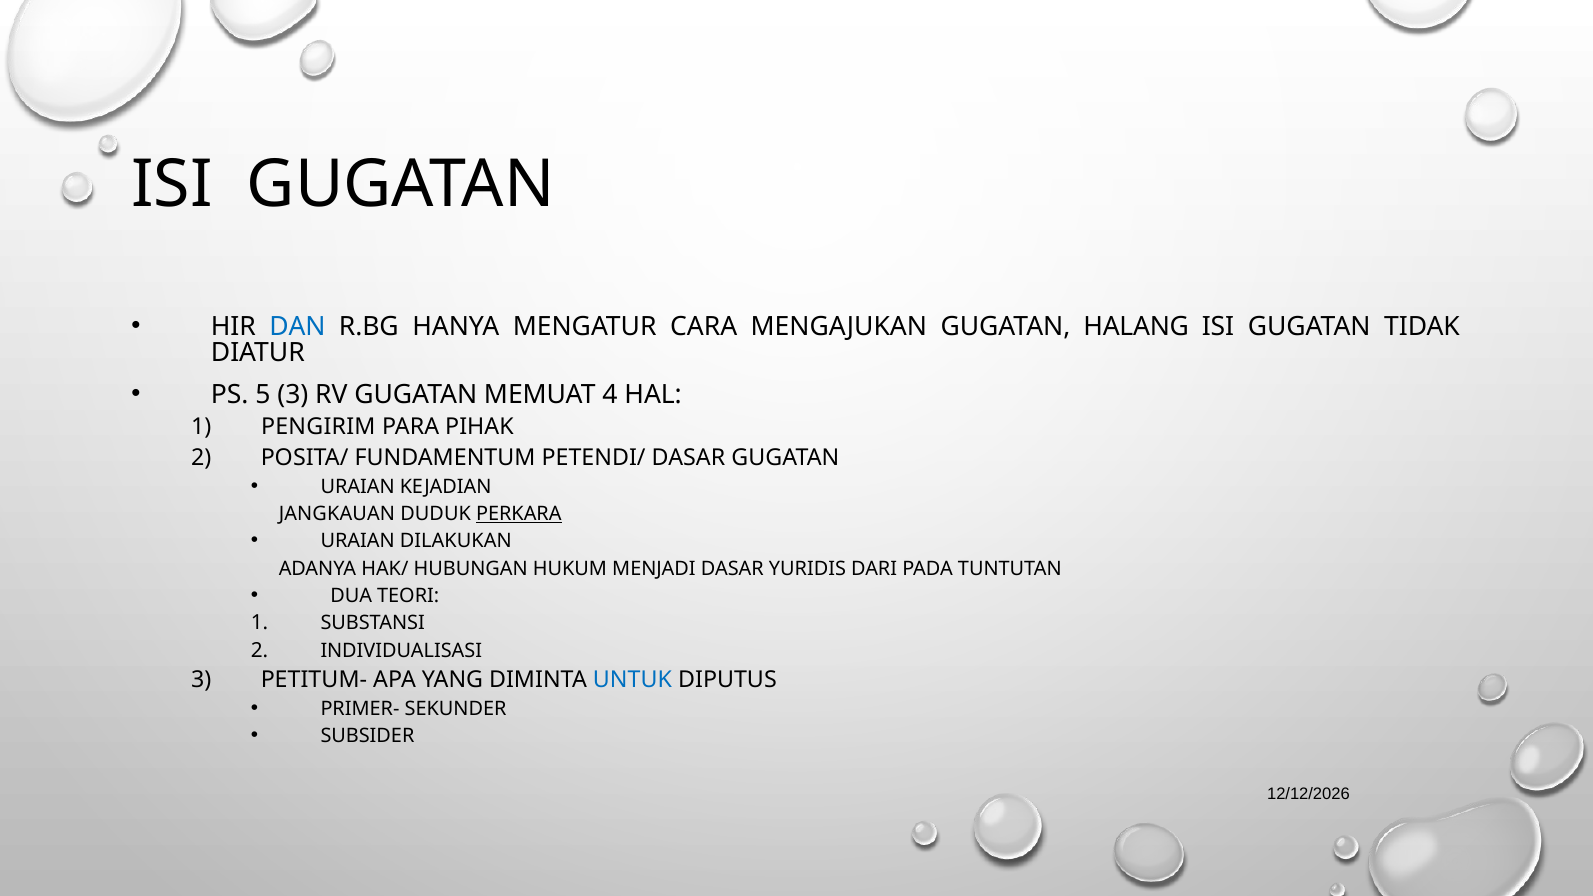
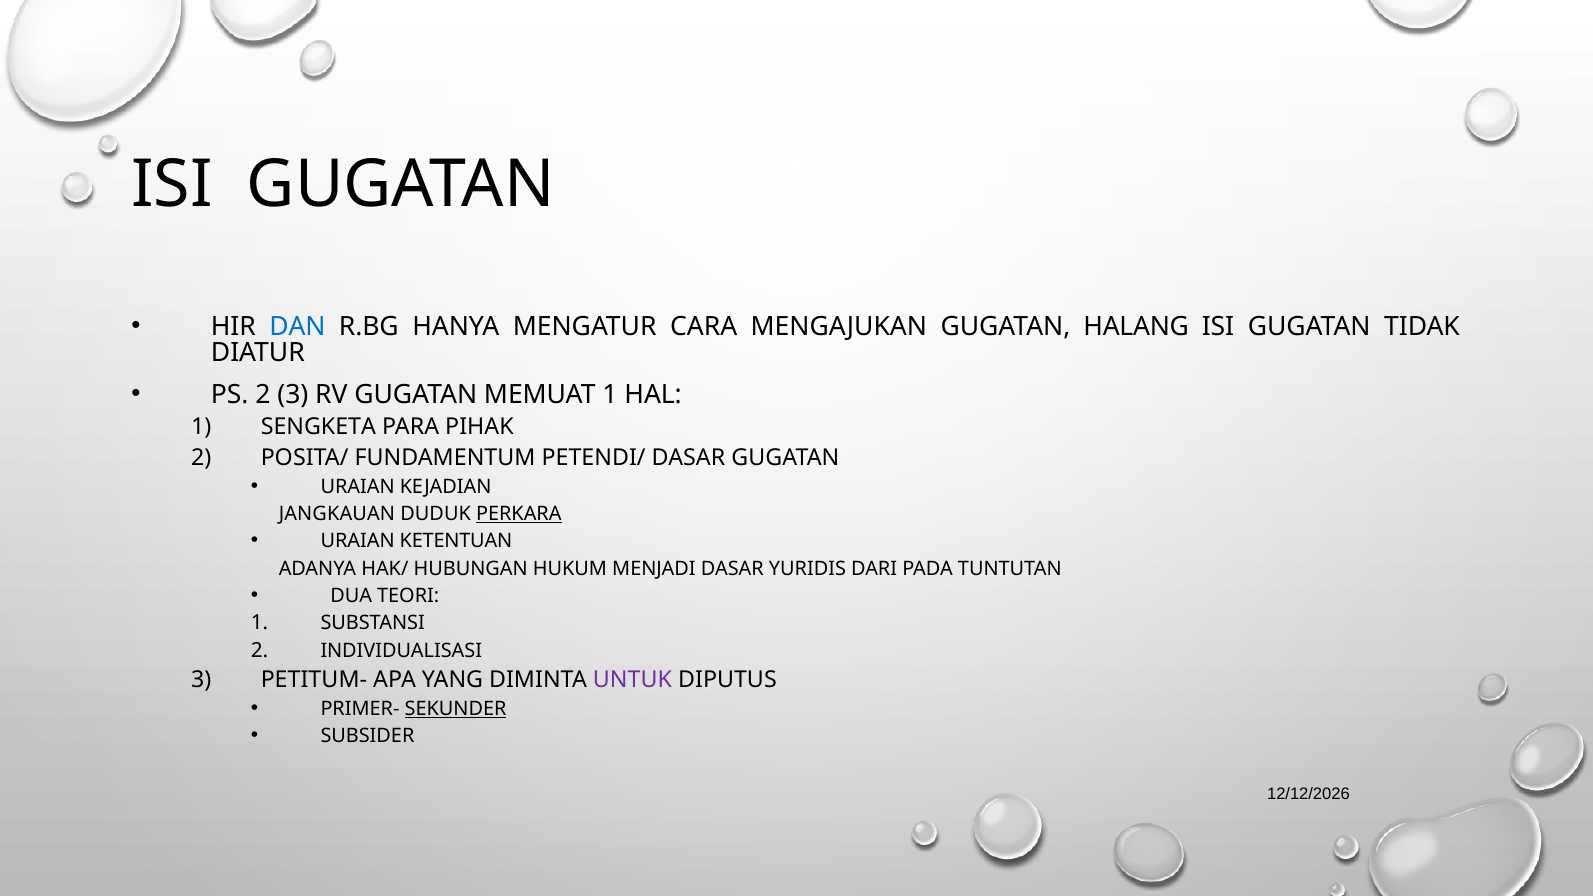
PS 5: 5 -> 2
MEMUAT 4: 4 -> 1
PENGIRIM: PENGIRIM -> SENGKETA
DILAKUKAN: DILAKUKAN -> KETENTUAN
UNTUK colour: blue -> purple
SEKUNDER underline: none -> present
